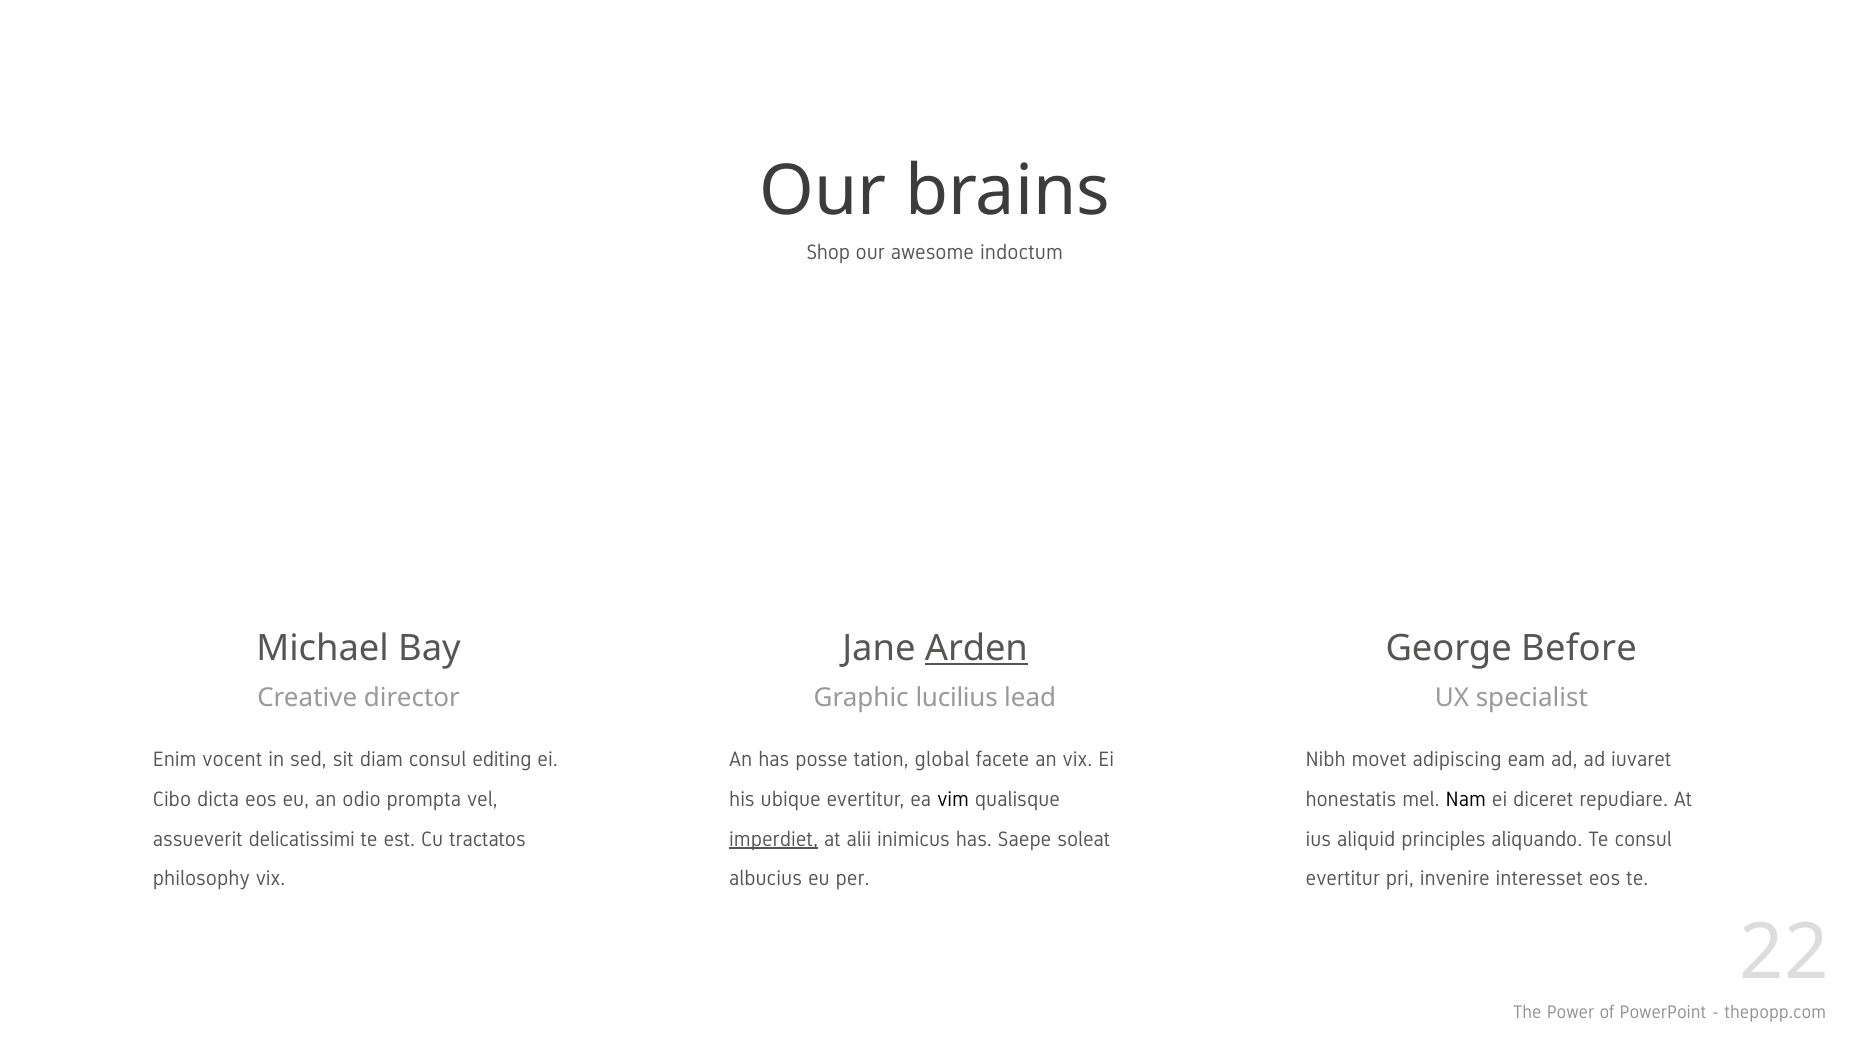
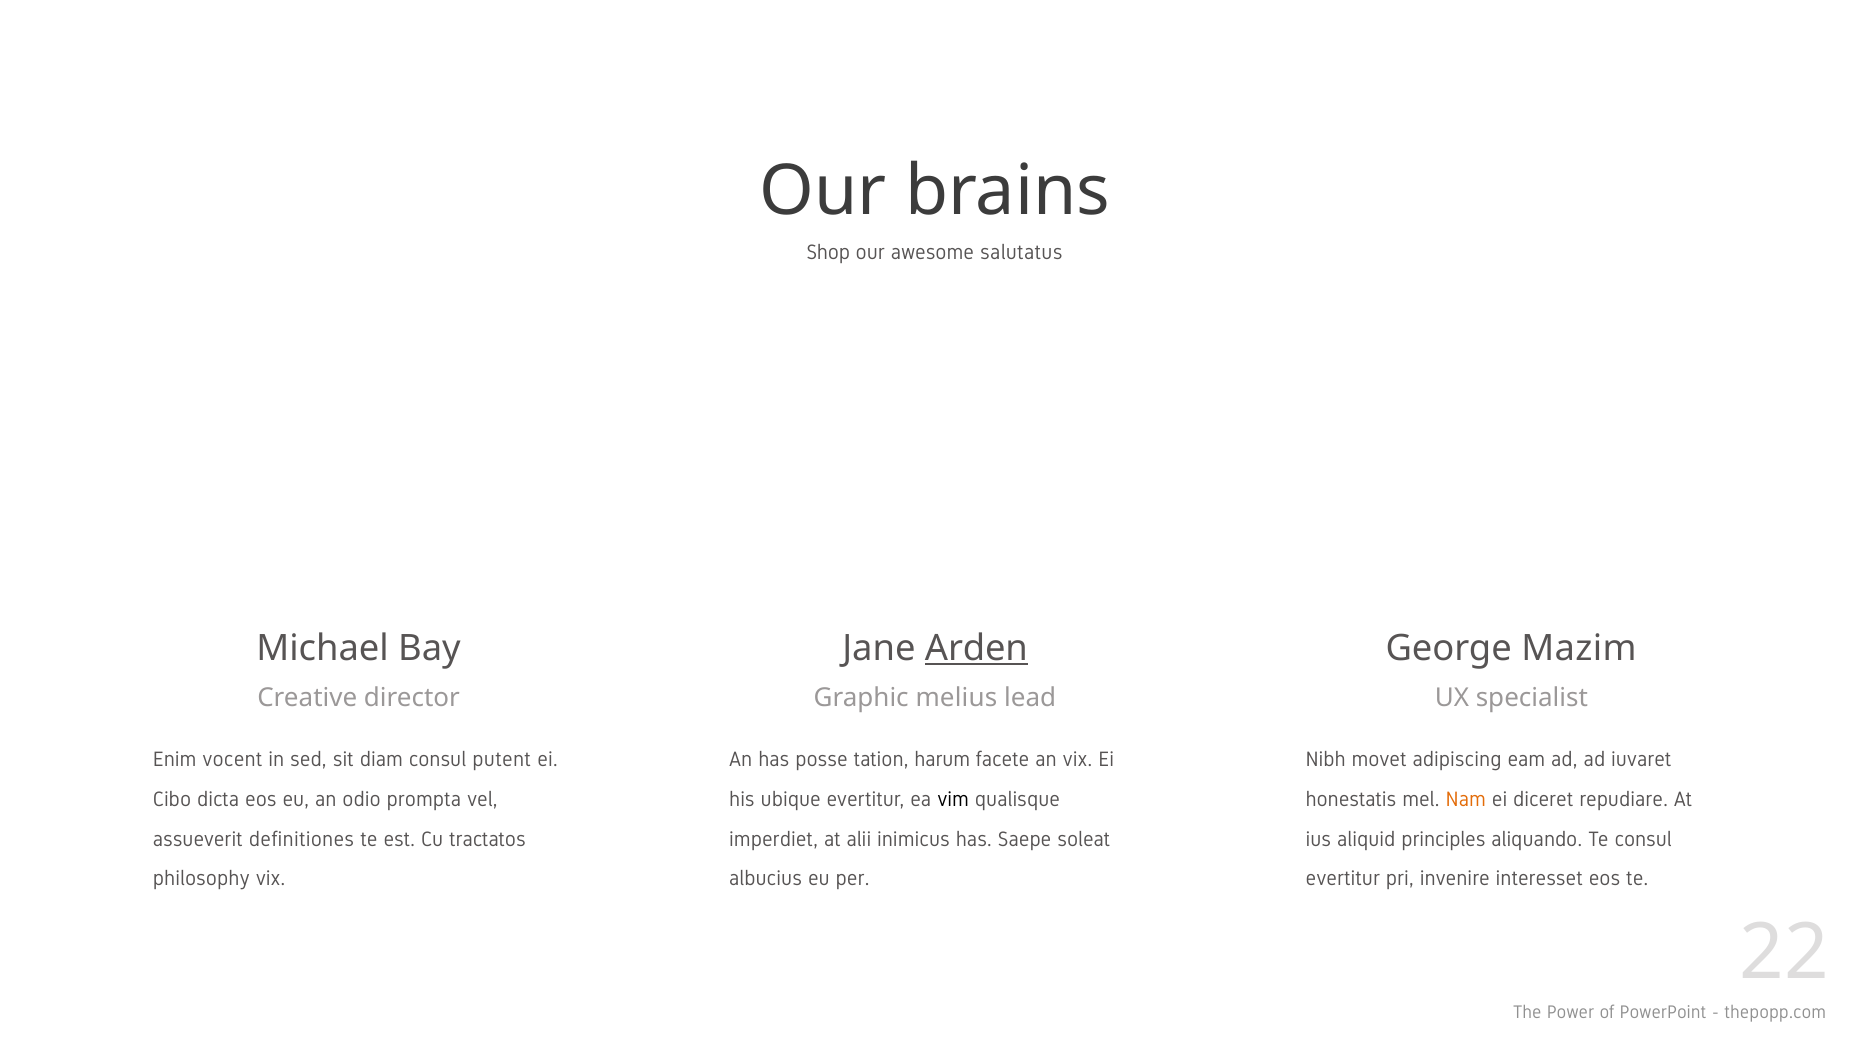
indoctum: indoctum -> salutatus
Before: Before -> Mazim
lucilius: lucilius -> melius
editing: editing -> putent
global: global -> harum
Nam colour: black -> orange
delicatissimi: delicatissimi -> definitiones
imperdiet underline: present -> none
